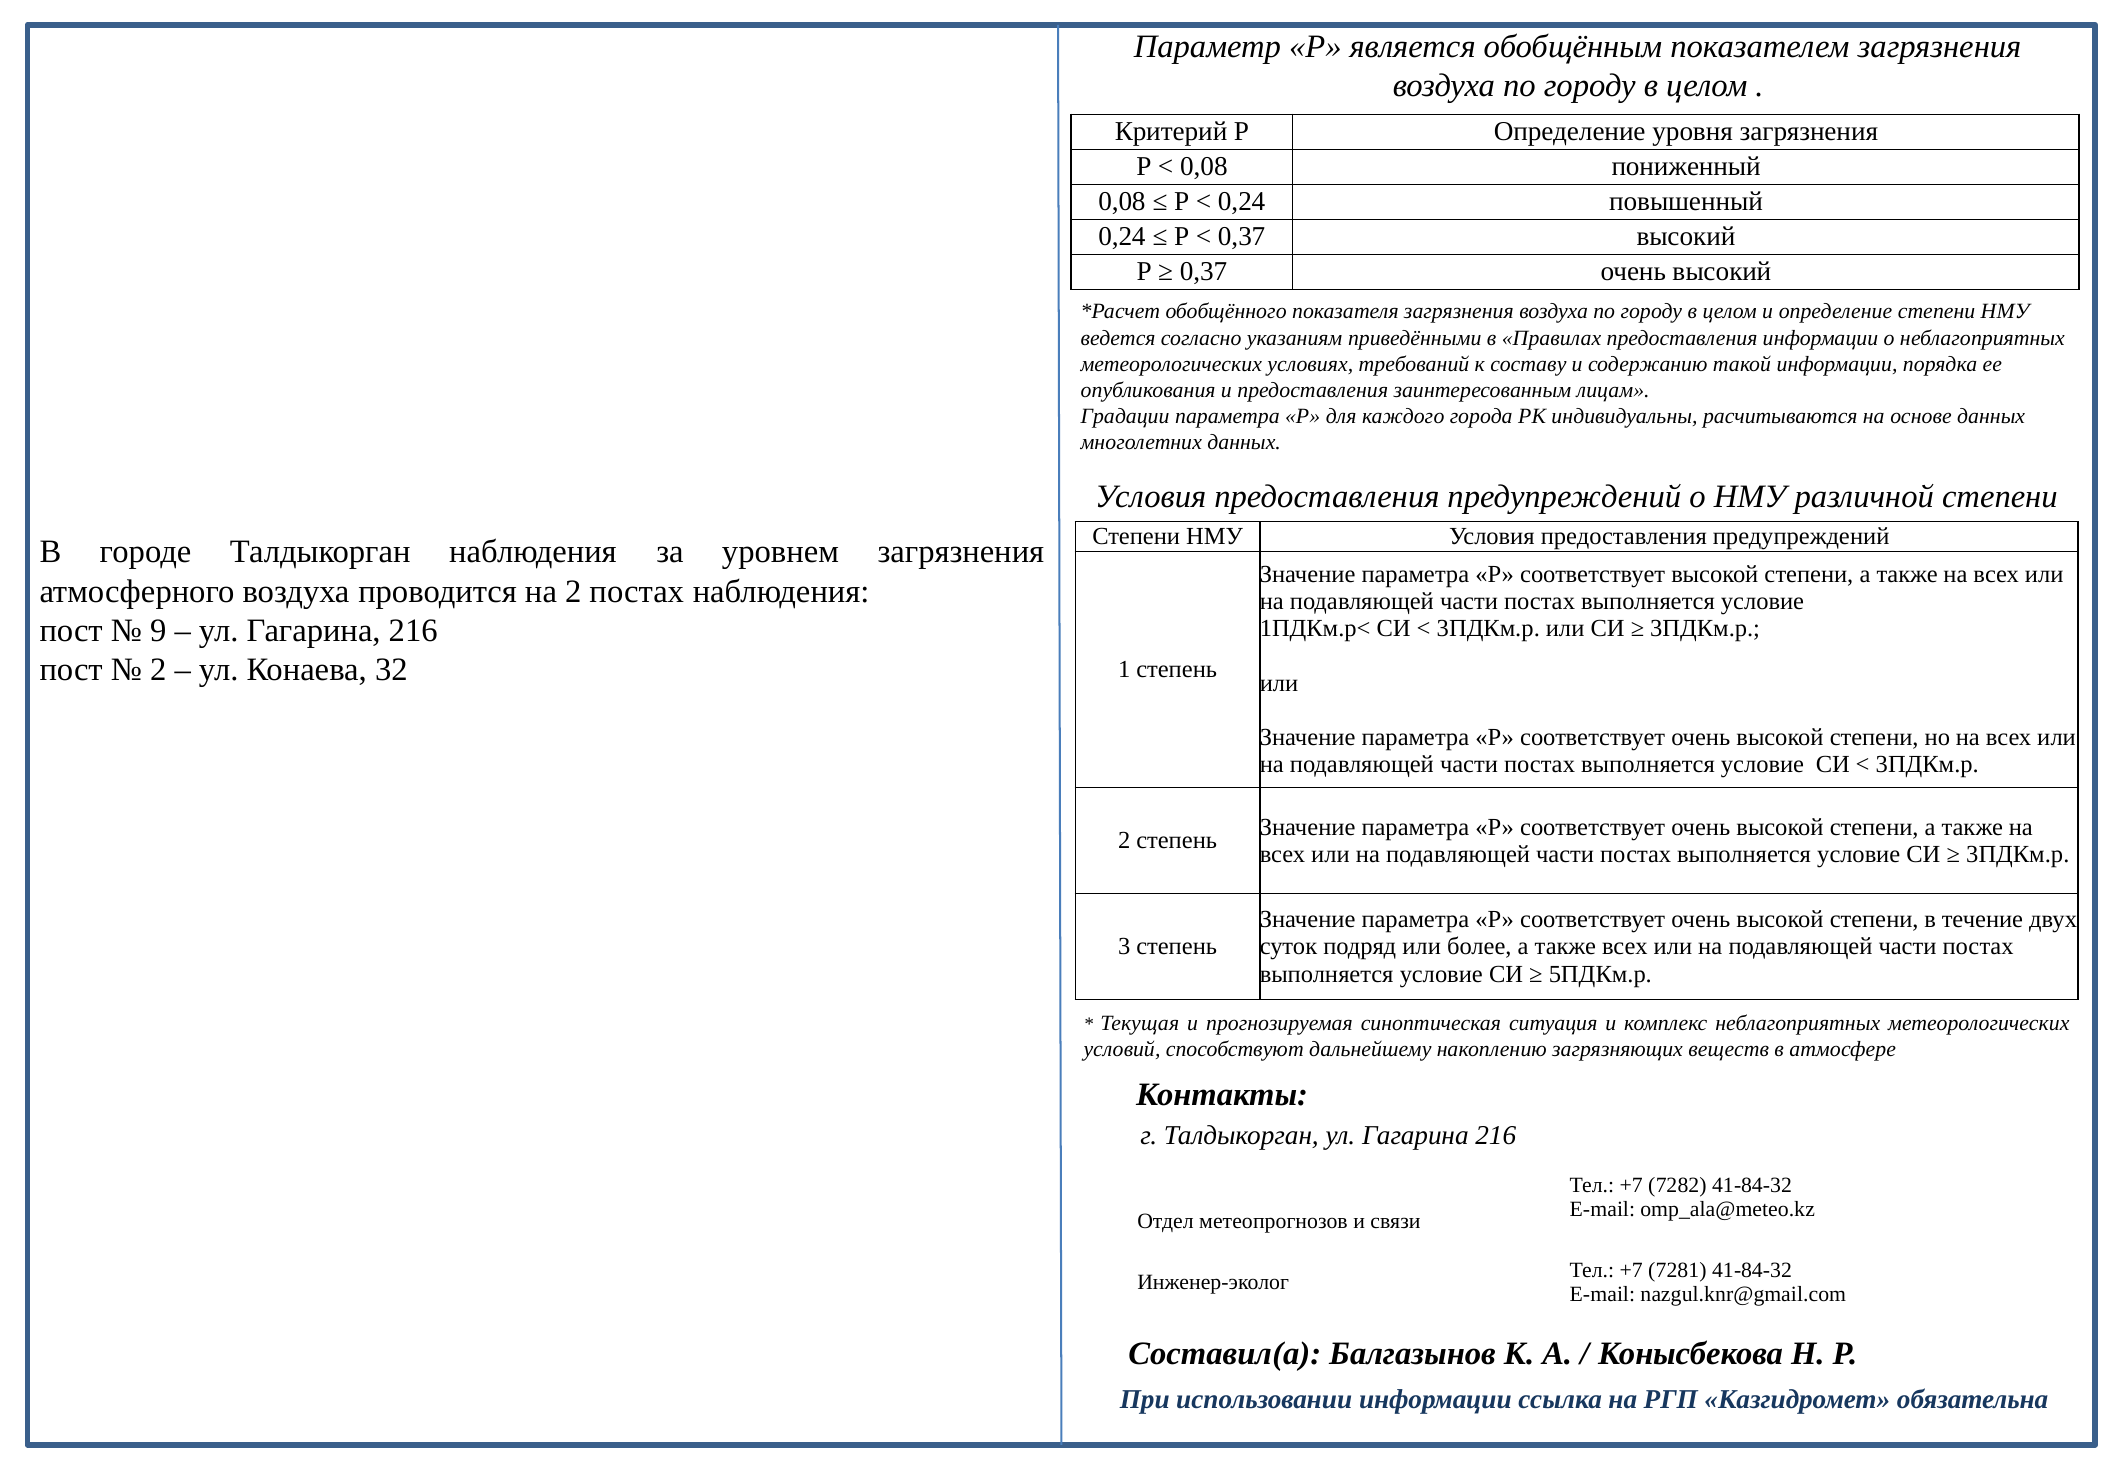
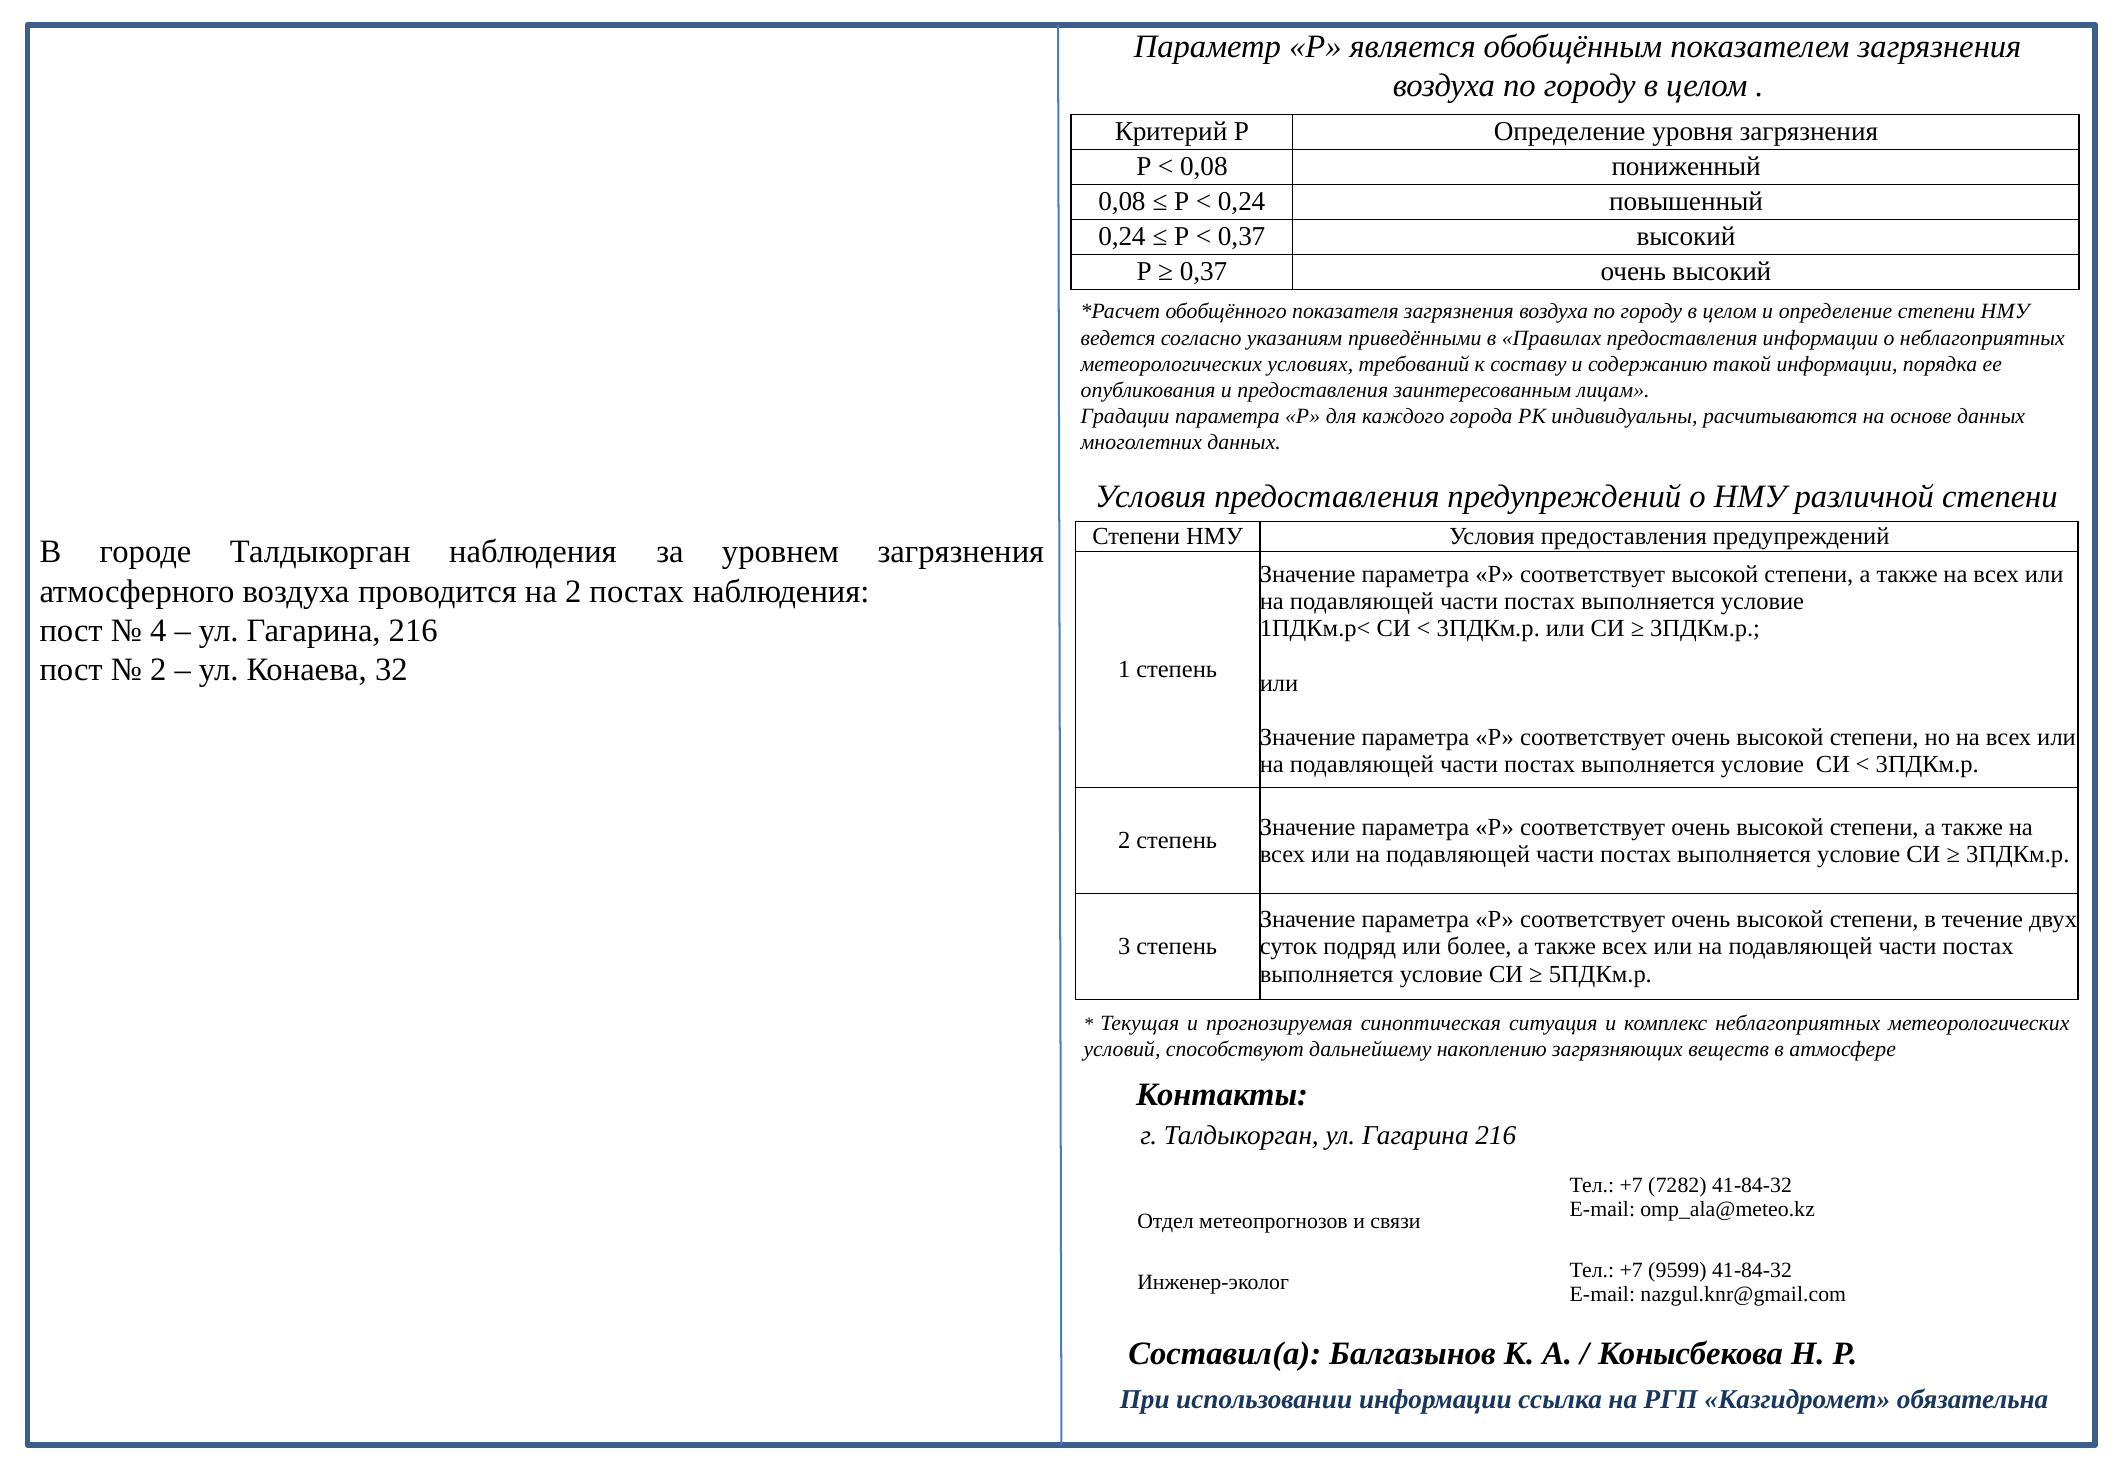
9: 9 -> 4
7281: 7281 -> 9599
